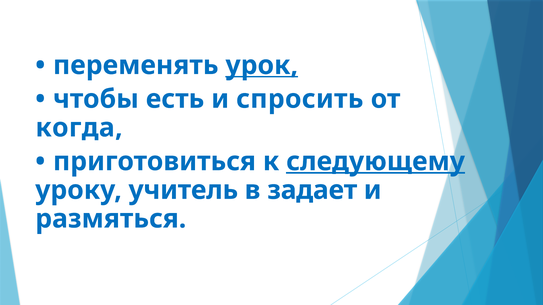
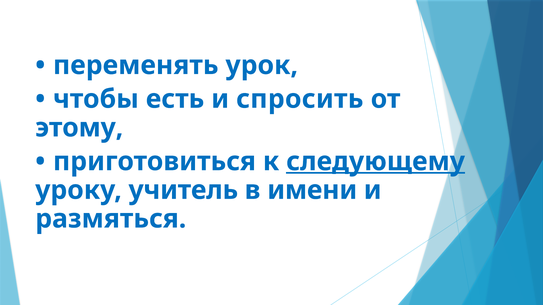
урок underline: present -> none
когда: когда -> этому
задает: задает -> имени
